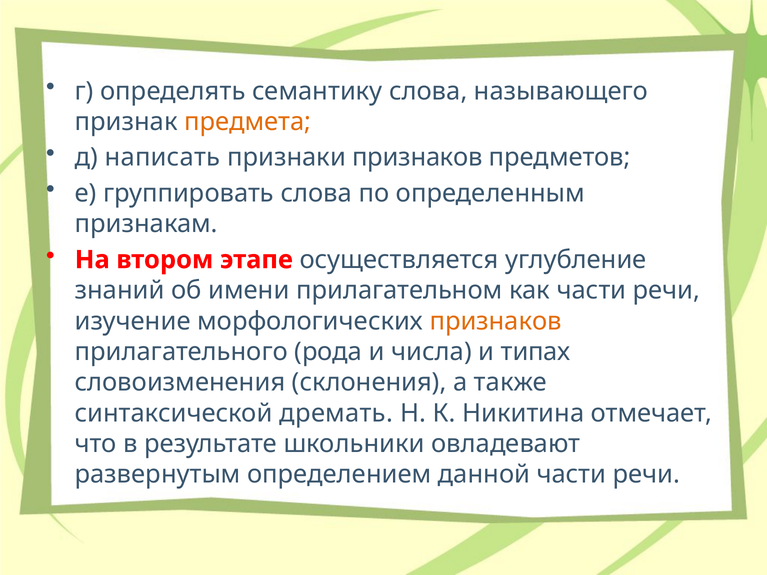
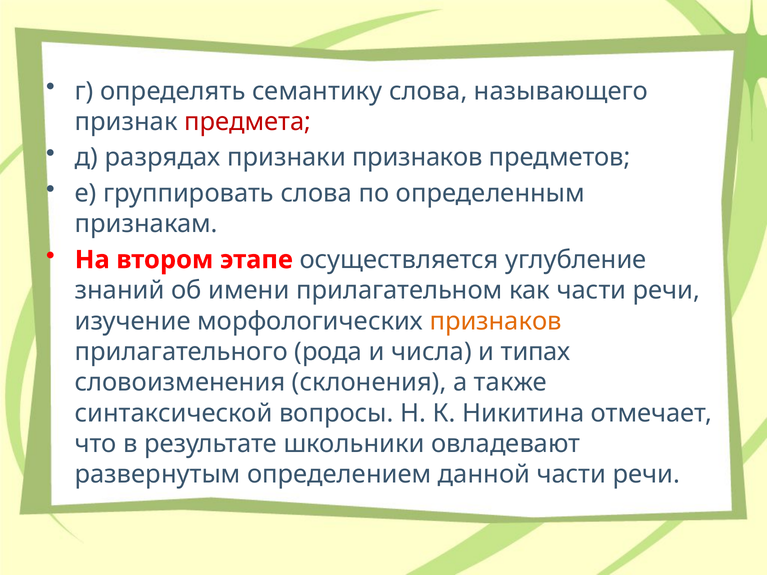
предмета colour: orange -> red
написать: написать -> разрядах
дремать: дремать -> вопросы
